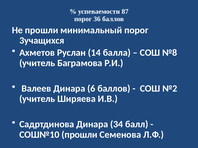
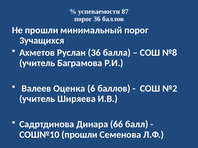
Руслан 14: 14 -> 36
Валеев Динара: Динара -> Оценка
34: 34 -> 66
